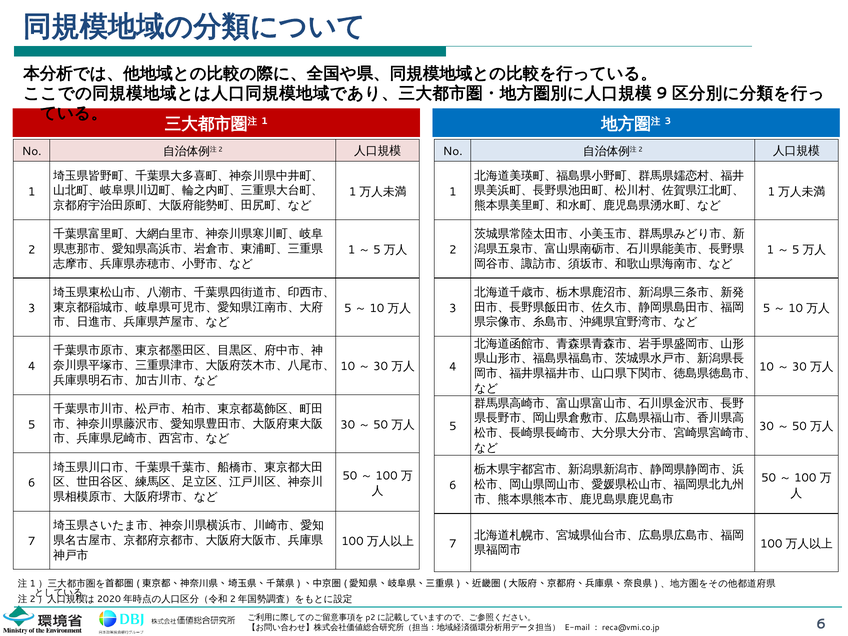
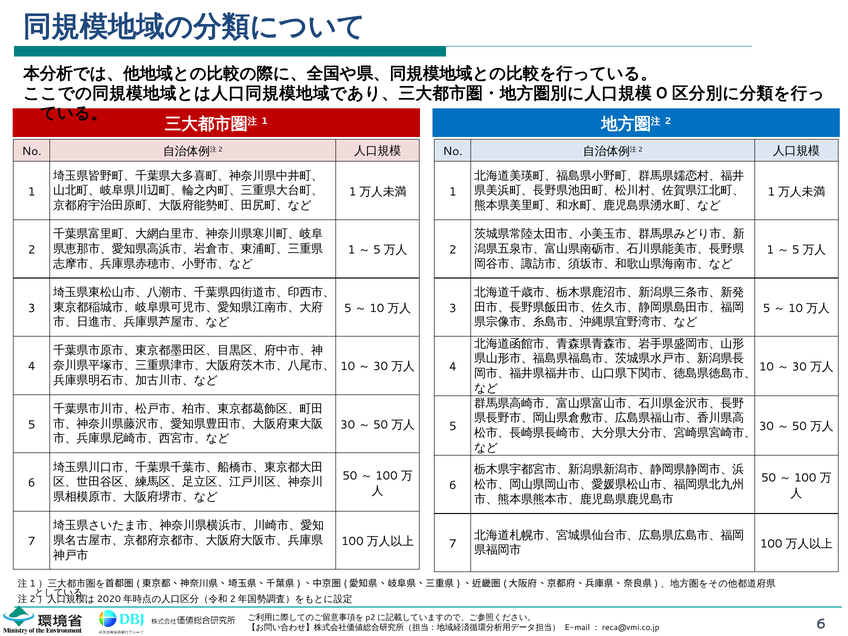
9: 9 -> 0
3 at (668, 121): 3 -> 2
